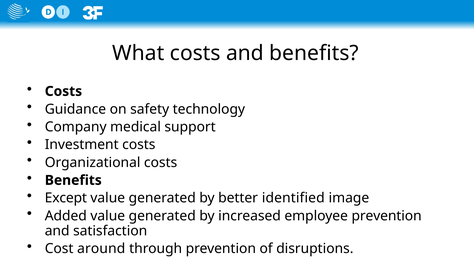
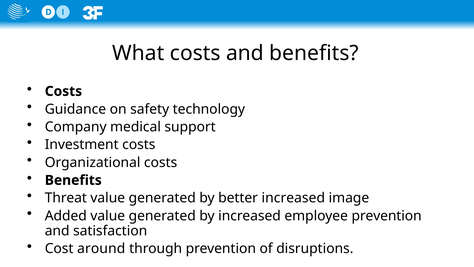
Except: Except -> Threat
better identified: identified -> increased
